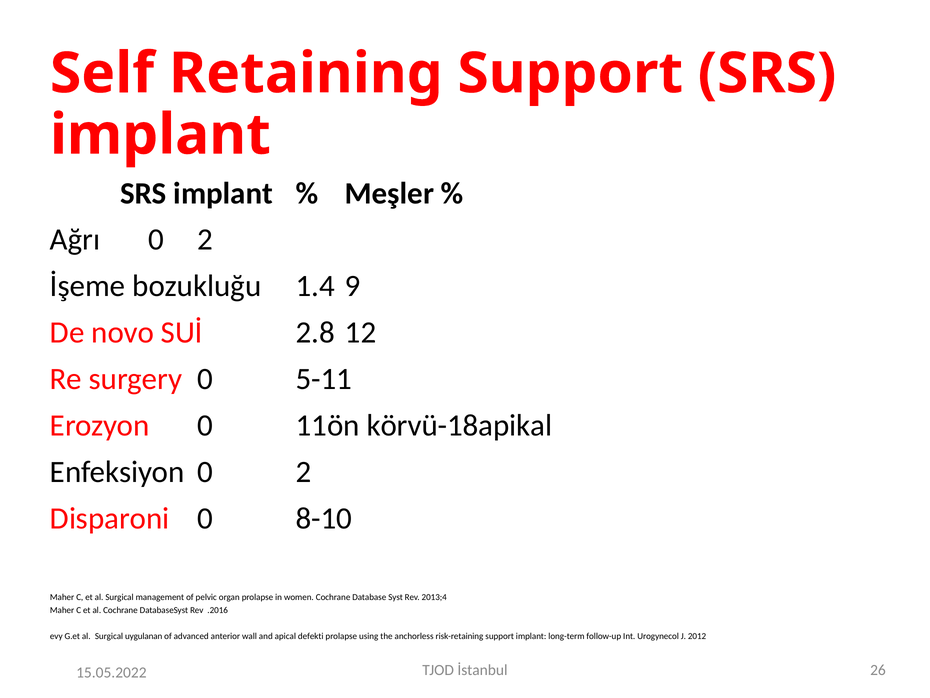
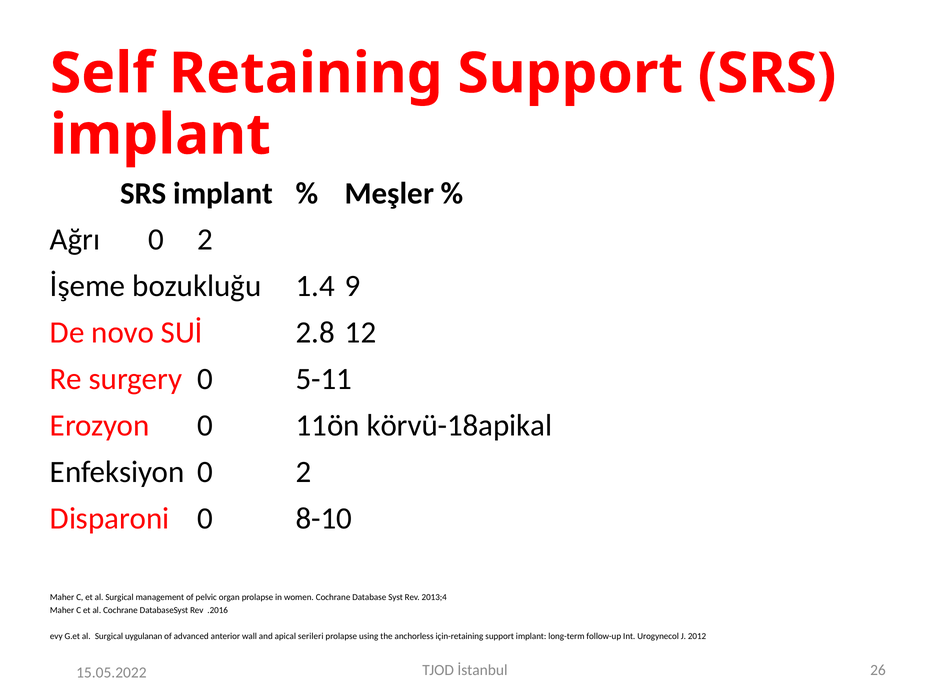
defekti: defekti -> serileri
risk-retaining: risk-retaining -> için-retaining
